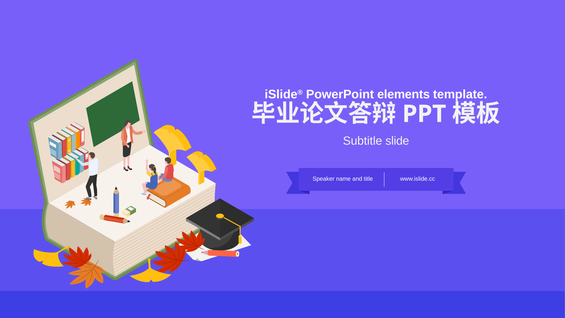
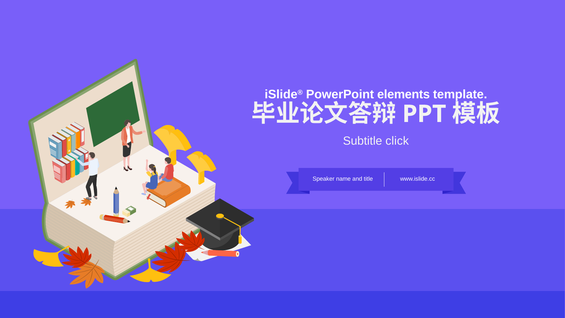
slide: slide -> click
